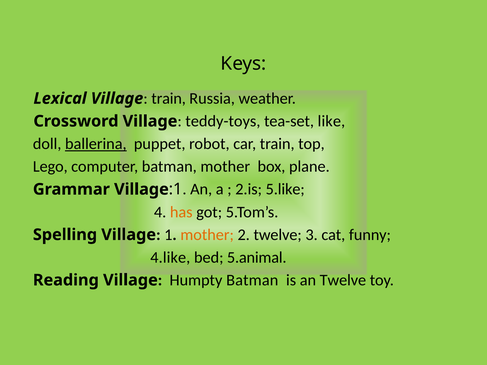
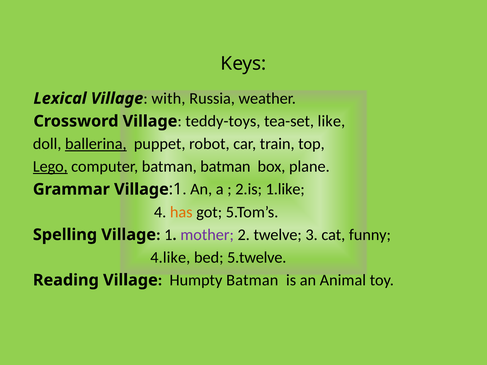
train at (169, 99): train -> with
Lego underline: none -> present
batman mother: mother -> batman
5.like: 5.like -> 1.like
mother at (207, 235) colour: orange -> purple
5.animal: 5.animal -> 5.twelve
an Twelve: Twelve -> Animal
